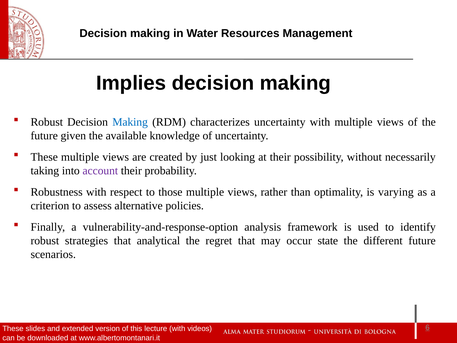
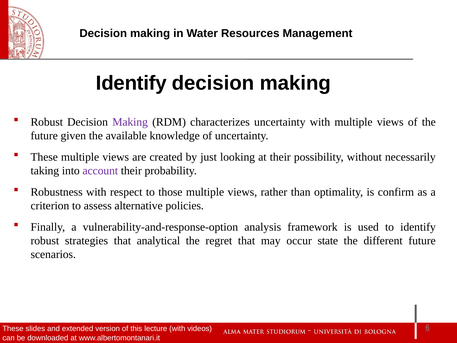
Implies at (131, 83): Implies -> Identify
Making at (130, 122) colour: blue -> purple
varying: varying -> confirm
